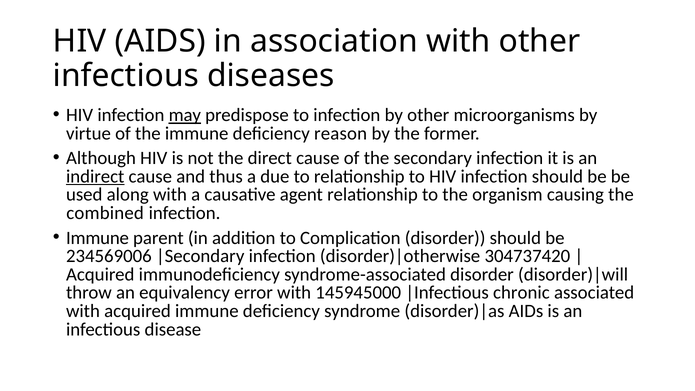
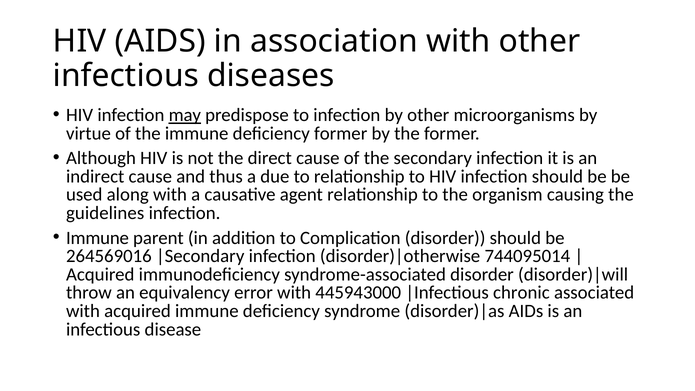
deficiency reason: reason -> former
indirect underline: present -> none
combined: combined -> guidelines
234569006: 234569006 -> 264569016
304737420: 304737420 -> 744095014
145945000: 145945000 -> 445943000
